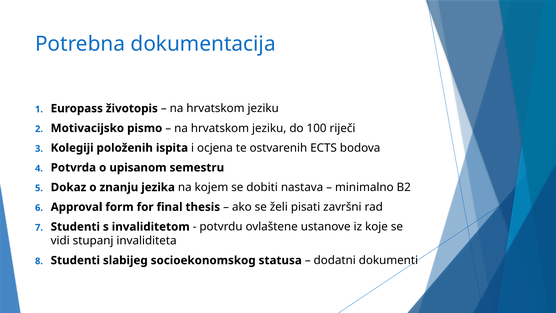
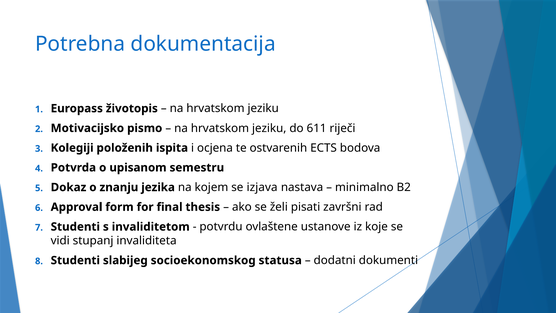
100: 100 -> 611
dobiti: dobiti -> izjava
